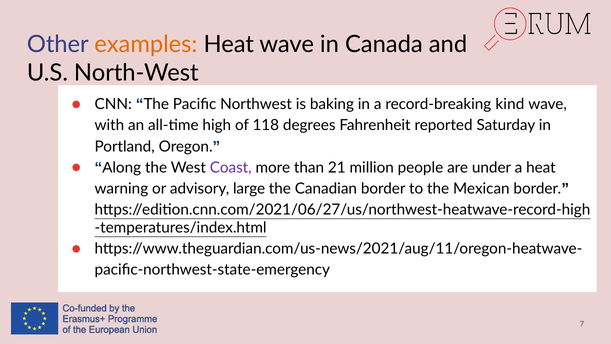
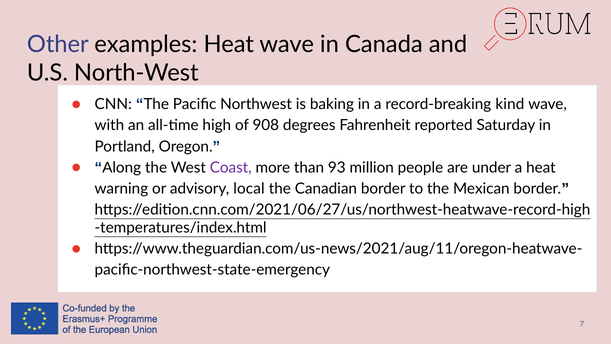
examples colour: orange -> black
118: 118 -> 908
21: 21 -> 93
large: large -> local
